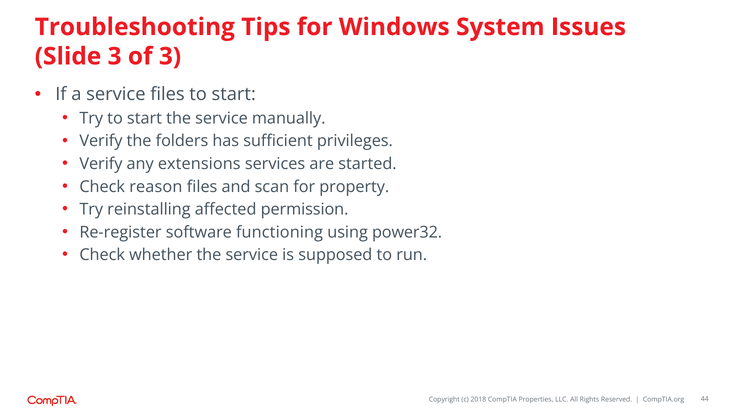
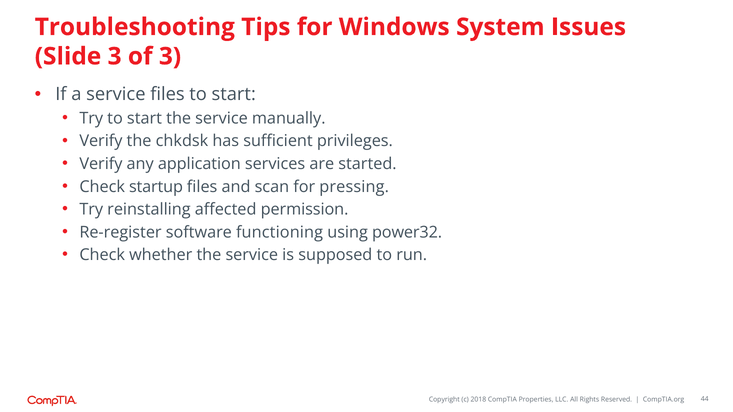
folders: folders -> chkdsk
extensions: extensions -> application
reason: reason -> startup
property: property -> pressing
